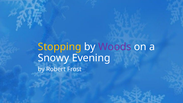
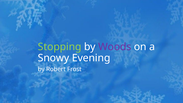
Stopping colour: yellow -> light green
